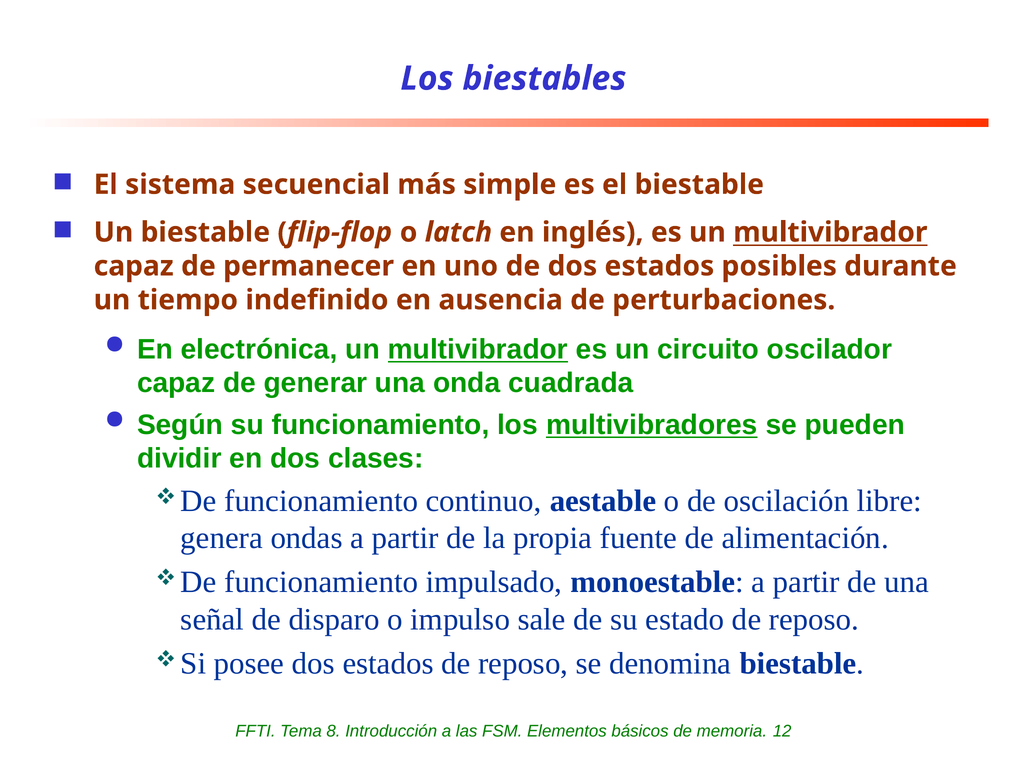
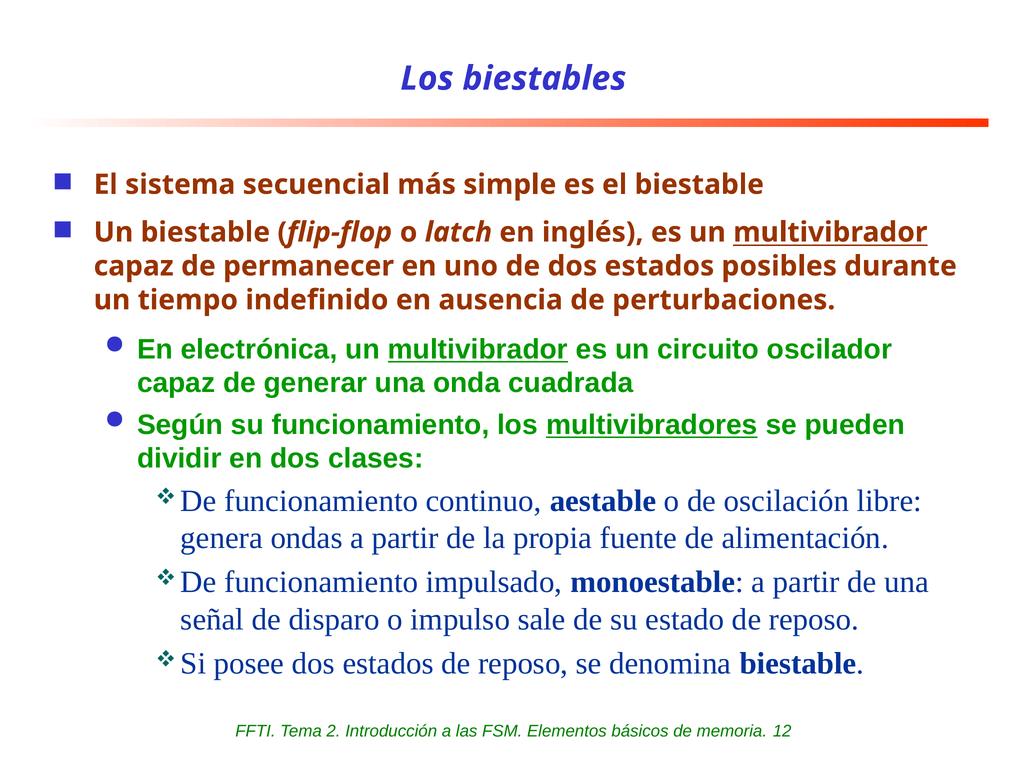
8: 8 -> 2
